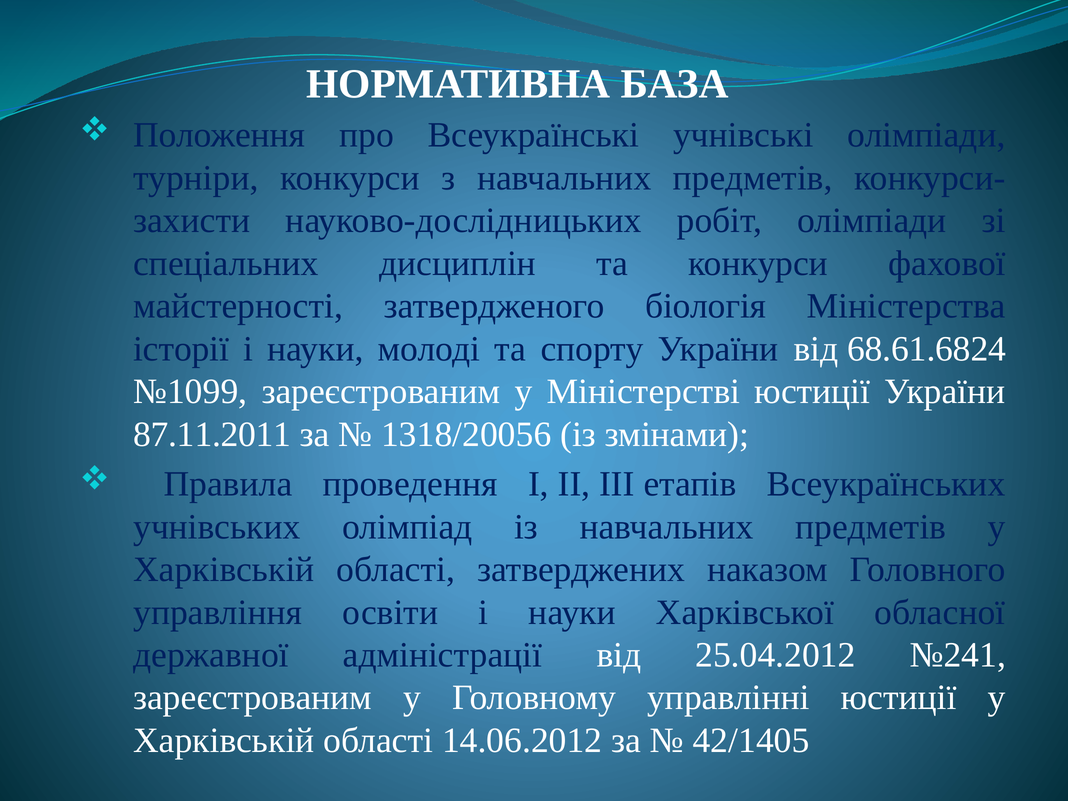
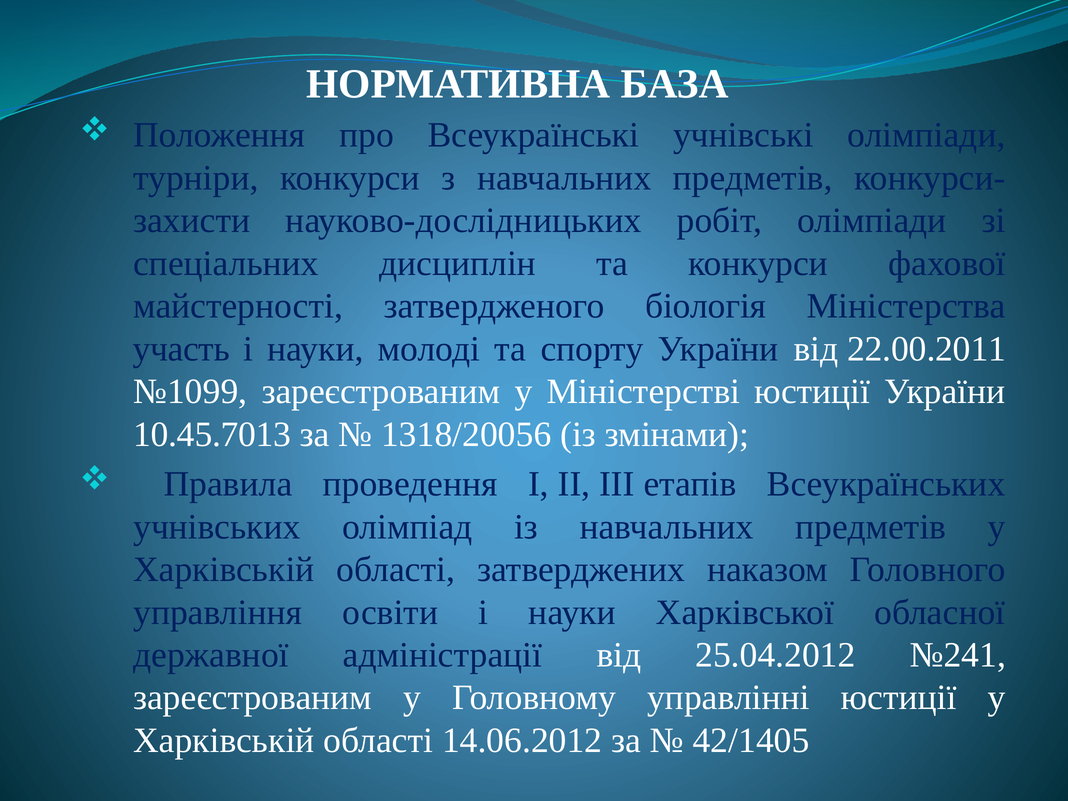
історії: історії -> участь
68.61.6824: 68.61.6824 -> 22.00.2011
87.11.2011: 87.11.2011 -> 10.45.7013
